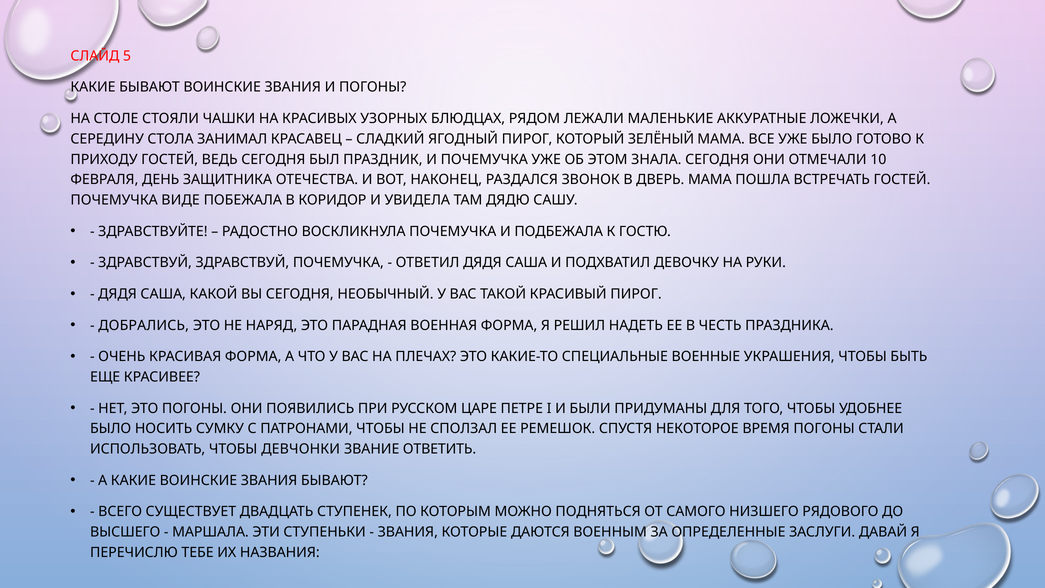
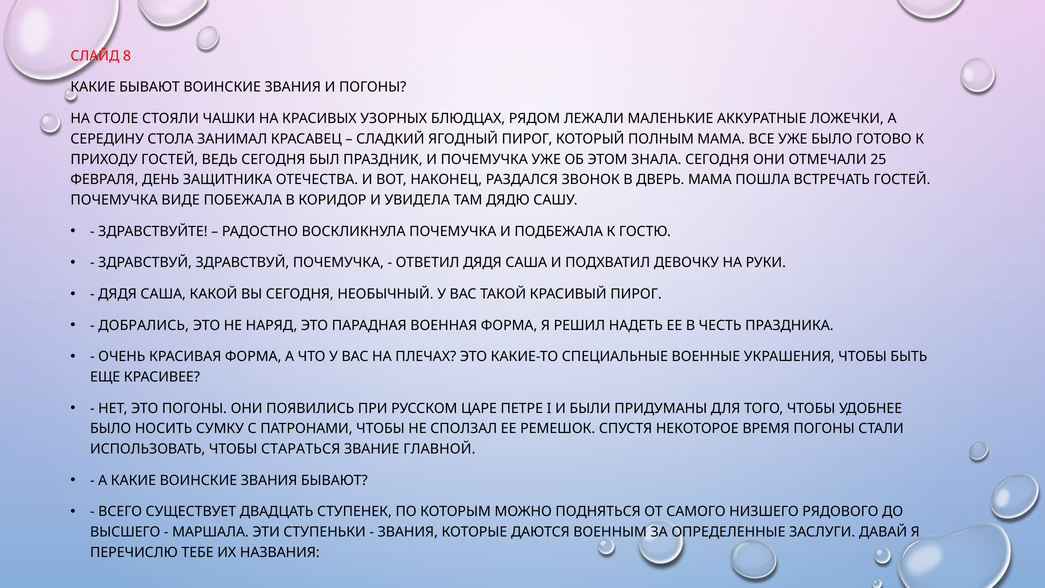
5: 5 -> 8
ЗЕЛЁНЫЙ: ЗЕЛЁНЫЙ -> ПОЛНЫМ
10: 10 -> 25
ДЕВЧОНКИ: ДЕВЧОНКИ -> СТАРАТЬСЯ
ОТВЕТИТЬ: ОТВЕТИТЬ -> ГЛАВНОЙ
